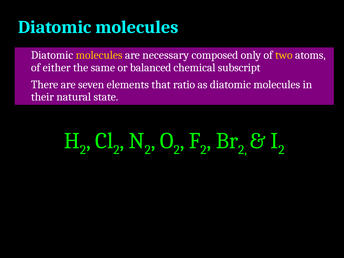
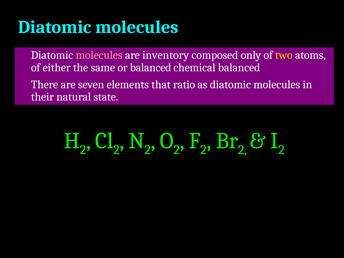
molecules at (99, 55) colour: yellow -> pink
necessary: necessary -> inventory
chemical subscript: subscript -> balanced
